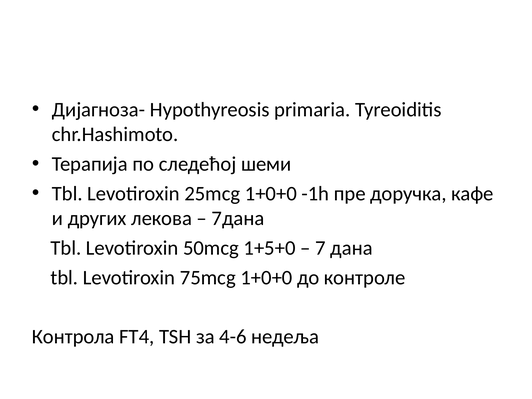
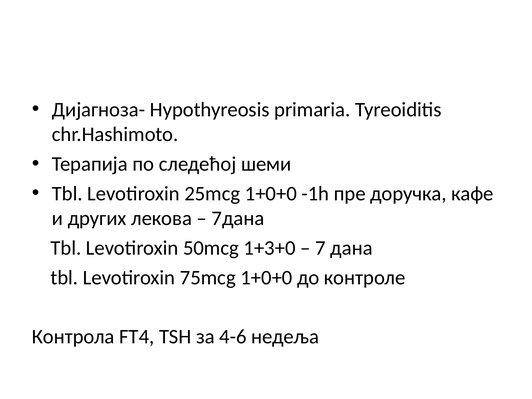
1+5+0: 1+5+0 -> 1+3+0
